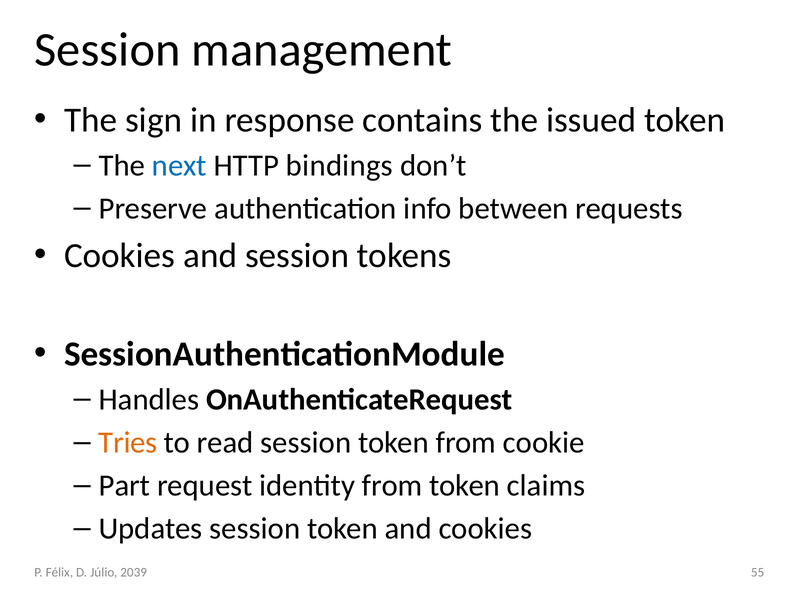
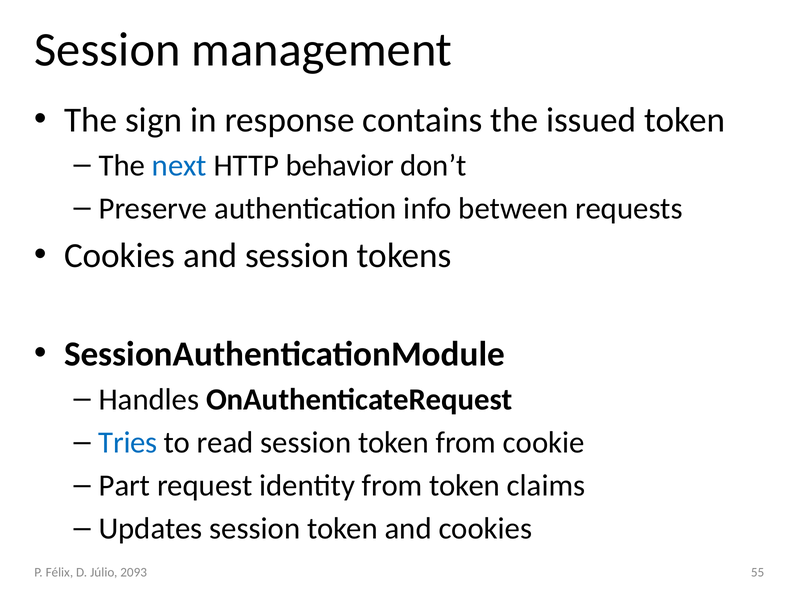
bindings: bindings -> behavior
Tries colour: orange -> blue
2039: 2039 -> 2093
